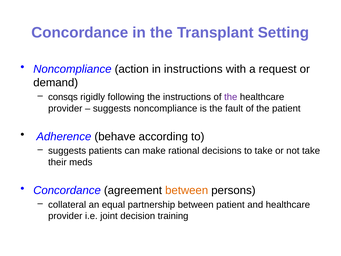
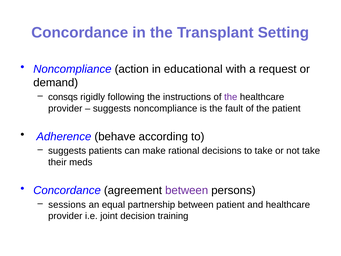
in instructions: instructions -> educational
between at (187, 190) colour: orange -> purple
collateral: collateral -> sessions
